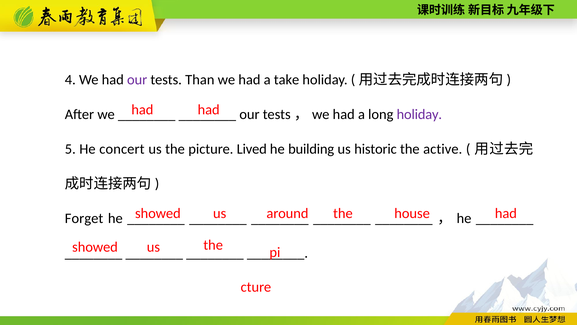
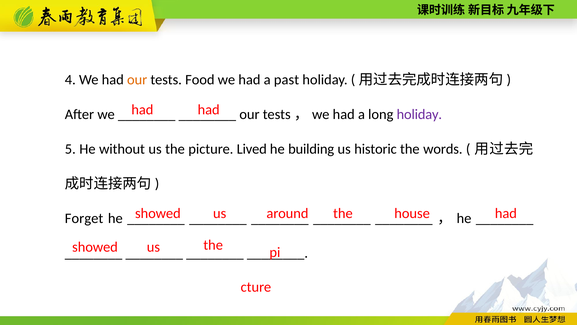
our at (137, 80) colour: purple -> orange
Than: Than -> Food
take: take -> past
concert: concert -> without
active: active -> words
